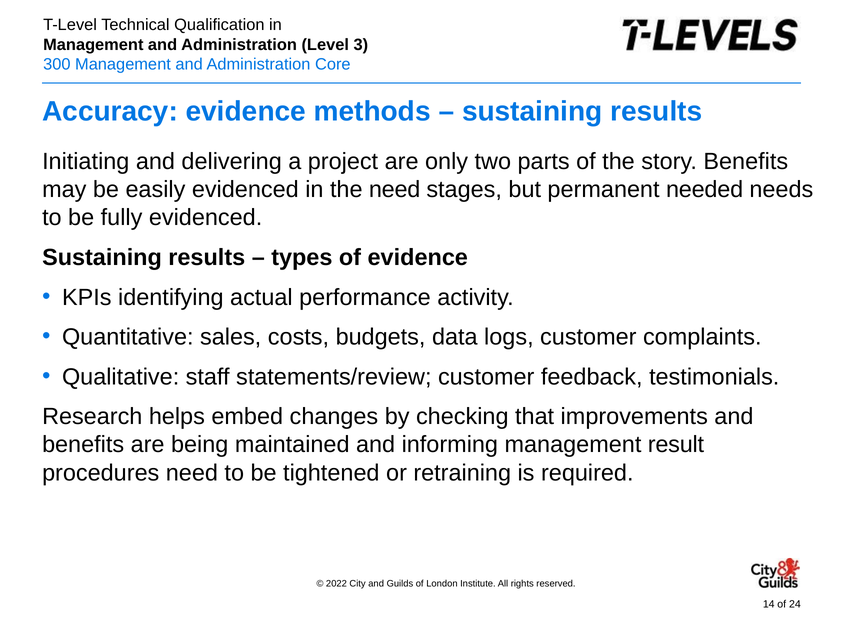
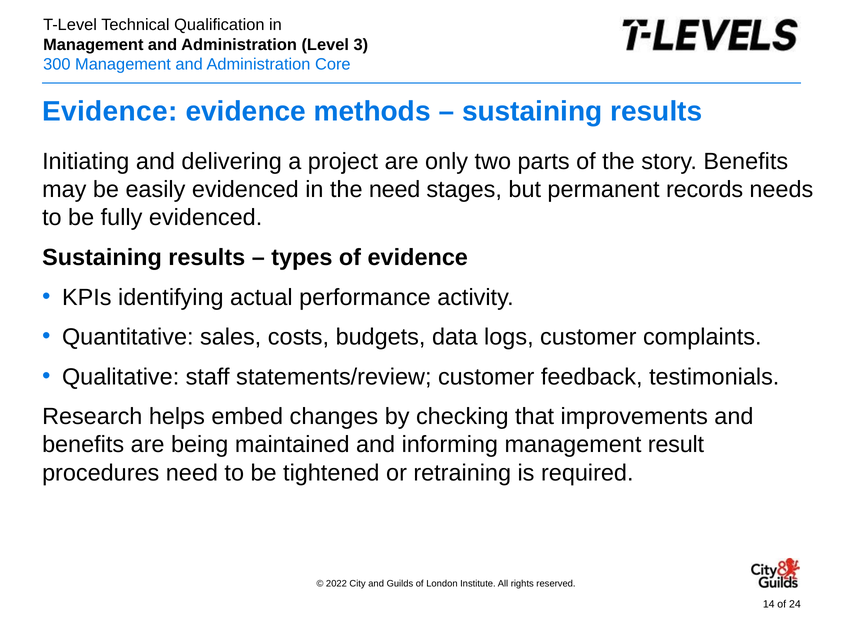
Accuracy at (110, 112): Accuracy -> Evidence
needed: needed -> records
